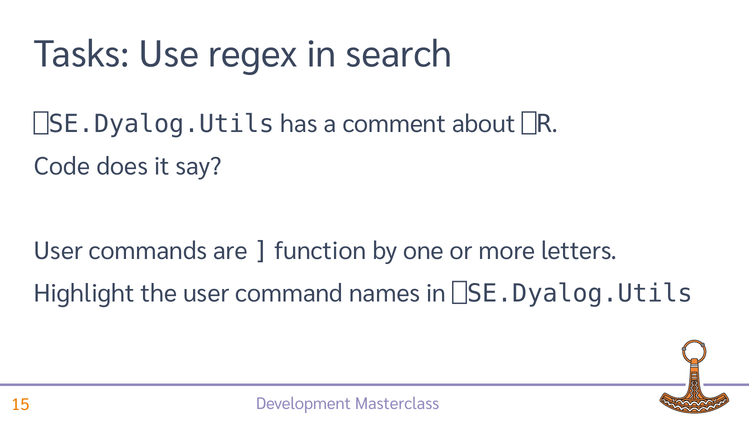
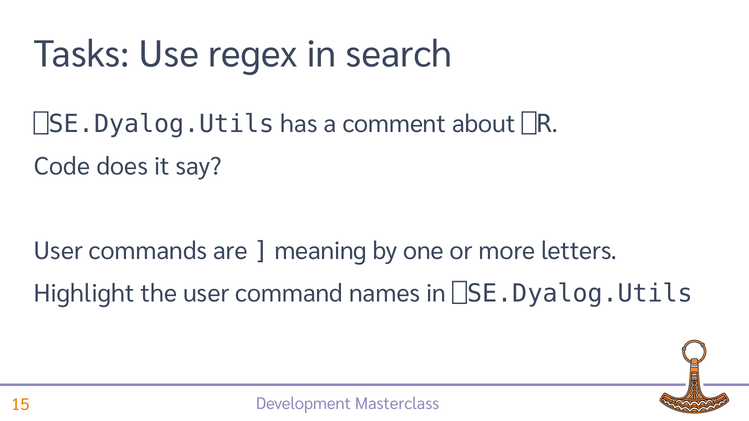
function: function -> meaning
